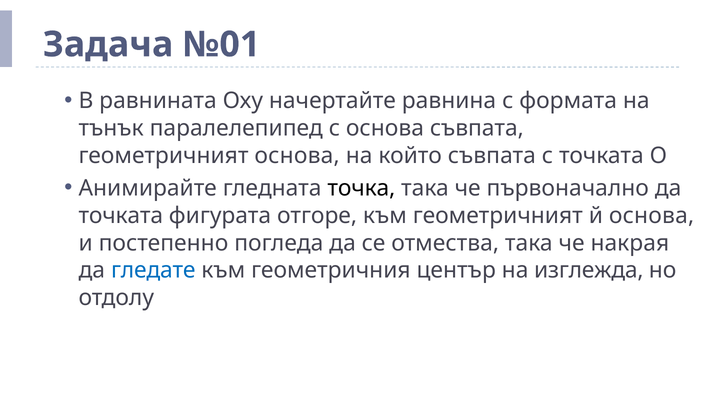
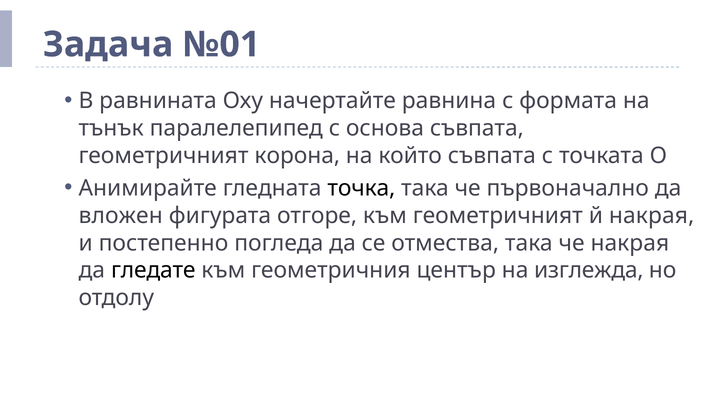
геометричният основа: основа -> корона
точката at (121, 216): точката -> вложен
й основа: основа -> накрая
гледате colour: blue -> black
